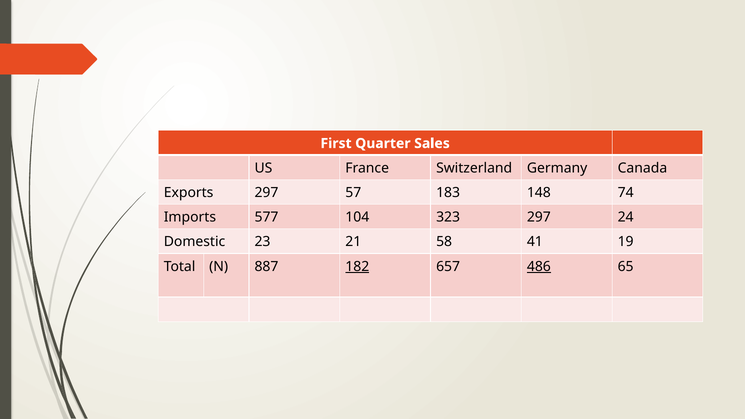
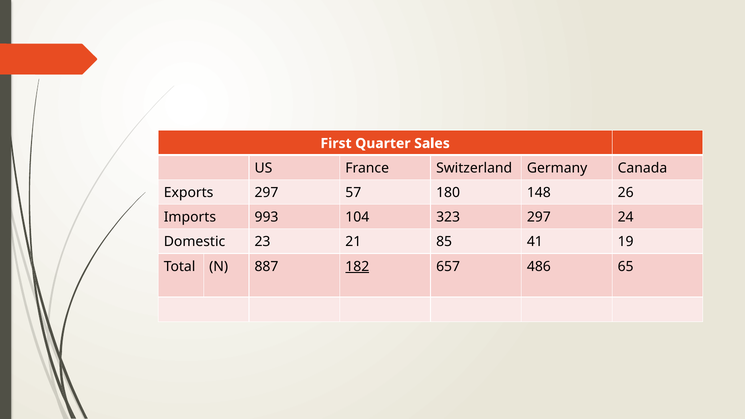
183: 183 -> 180
74: 74 -> 26
577: 577 -> 993
58: 58 -> 85
486 underline: present -> none
